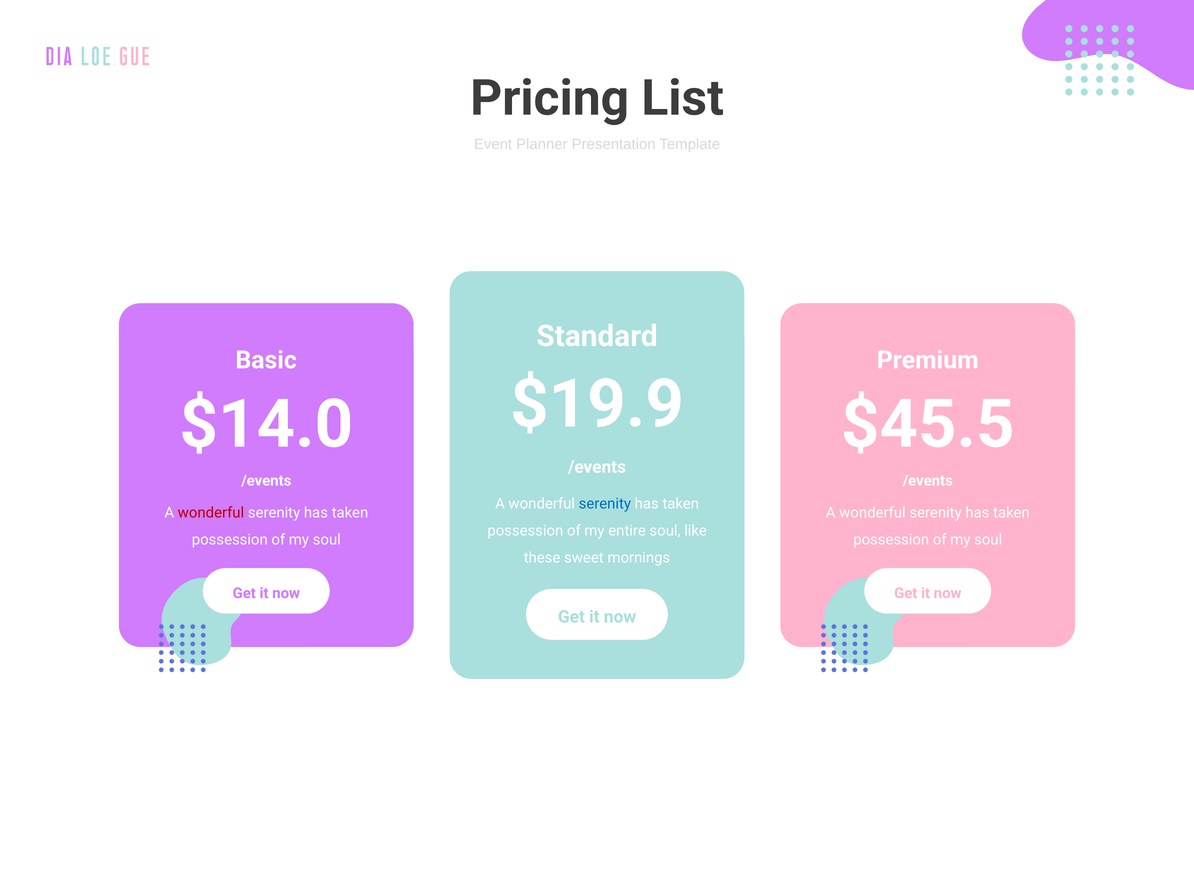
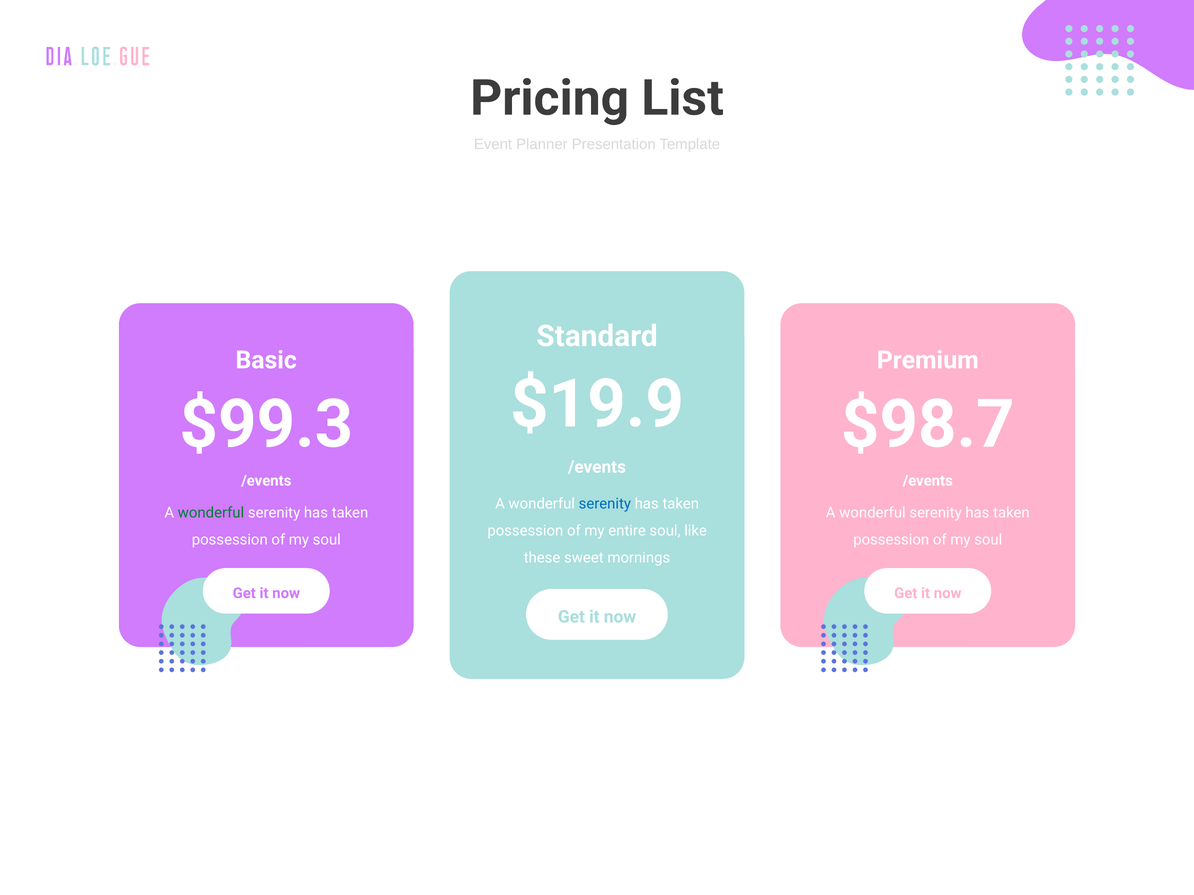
$14.0: $14.0 -> $99.3
$45.5: $45.5 -> $98.7
wonderful at (211, 513) colour: red -> green
